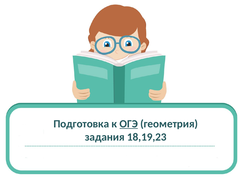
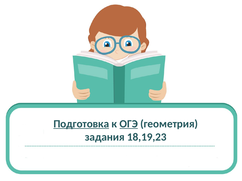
Подготовка underline: none -> present
